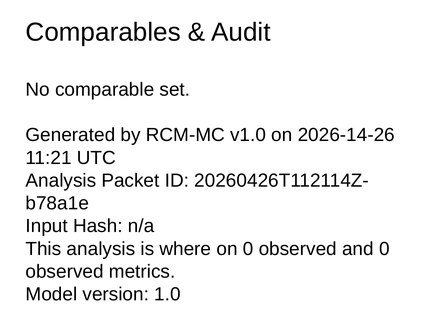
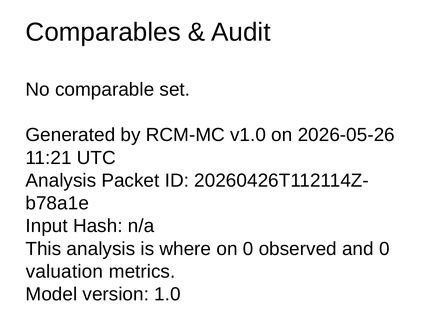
2026-14-26: 2026-14-26 -> 2026-05-26
observed at (65, 272): observed -> valuation
